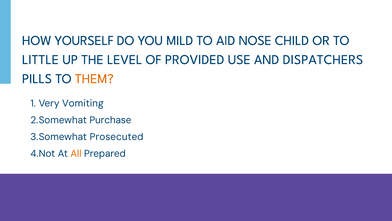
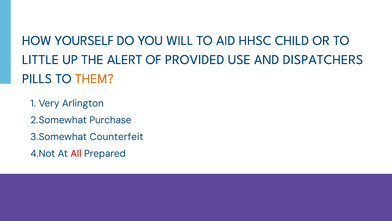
MILD: MILD -> WILL
NOSE: NOSE -> HHSC
LEVEL: LEVEL -> ALERT
Vomiting: Vomiting -> Arlington
Prosecuted: Prosecuted -> Counterfeit
All colour: orange -> red
